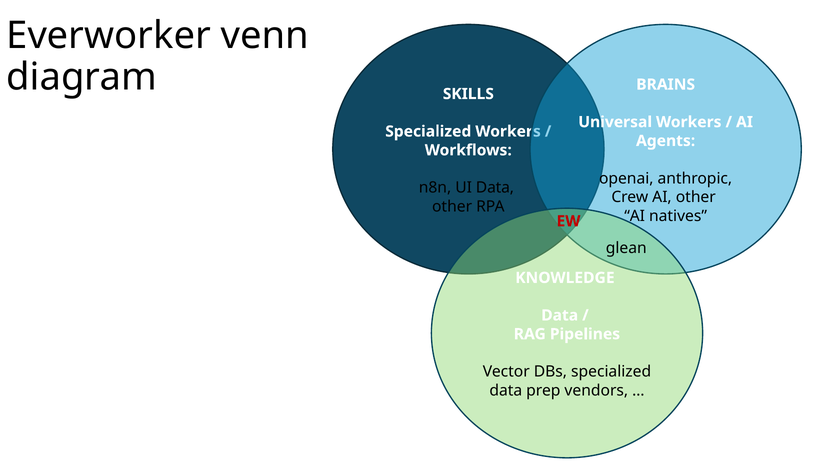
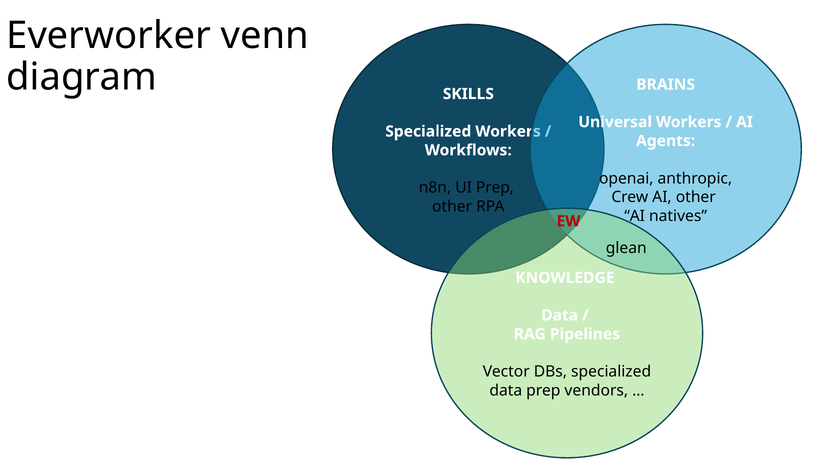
UI Data: Data -> Prep
